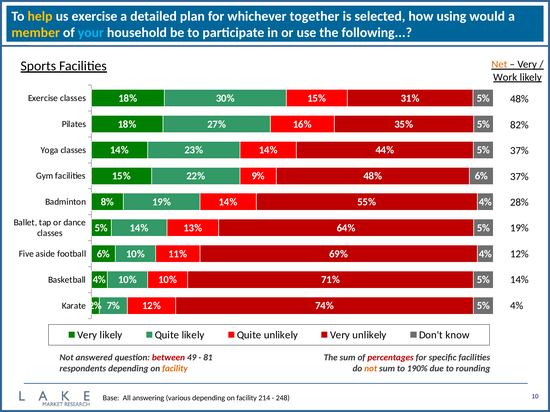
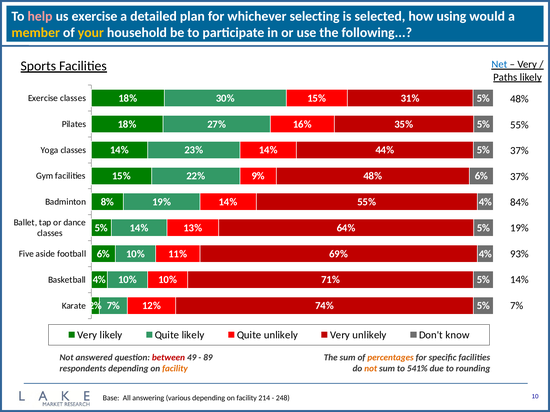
help colour: yellow -> pink
together: together -> selecting
your colour: light blue -> yellow
Net colour: orange -> blue
Work: Work -> Paths
82% at (519, 125): 82% -> 55%
28%: 28% -> 84%
12% at (519, 254): 12% -> 93%
4% at (517, 306): 4% -> 7%
81: 81 -> 89
percentages colour: red -> orange
190%: 190% -> 541%
